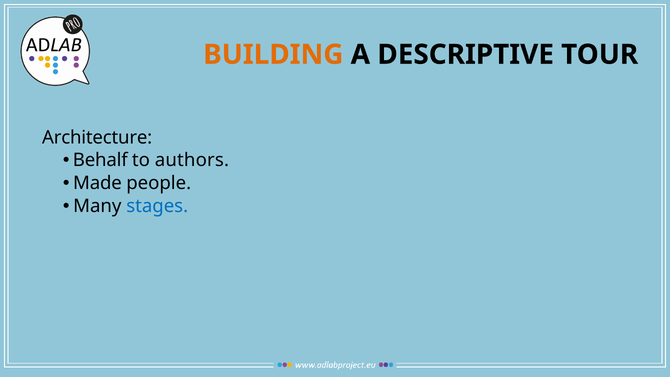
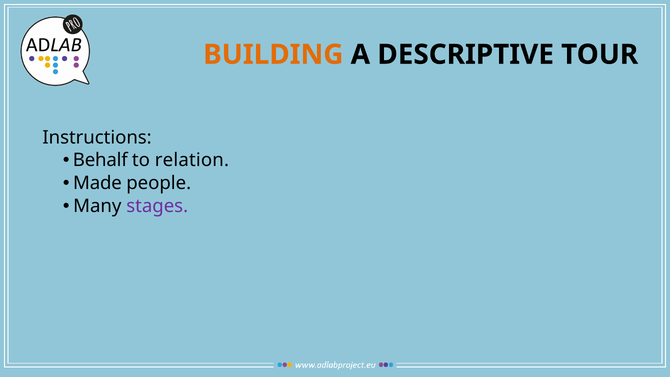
Architecture: Architecture -> Instructions
authors: authors -> relation
stages colour: blue -> purple
